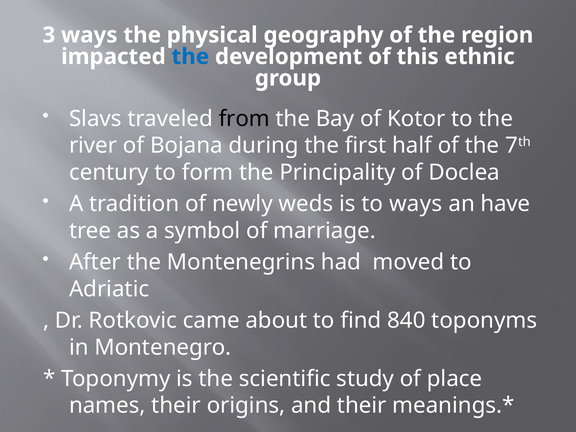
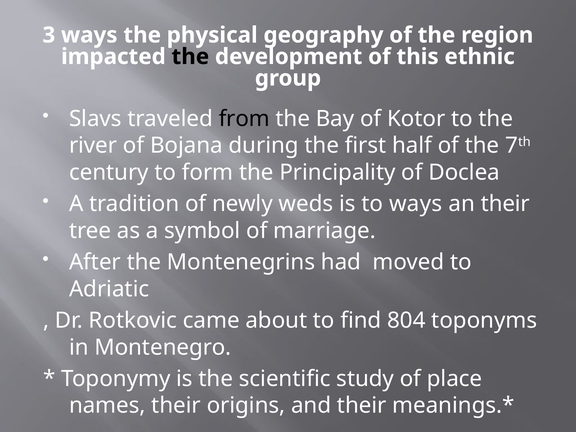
the at (190, 57) colour: blue -> black
an have: have -> their
840: 840 -> 804
